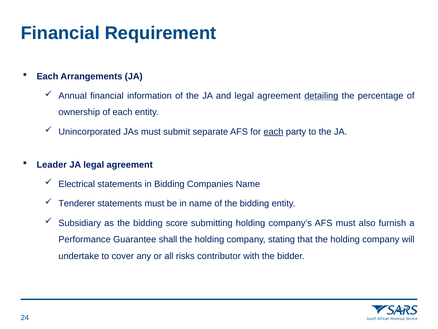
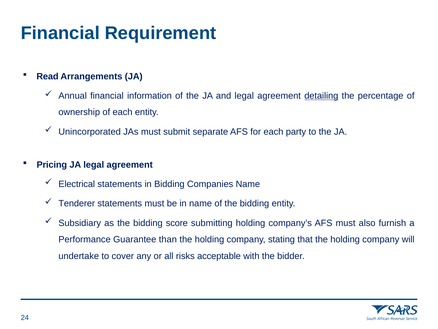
Each at (47, 76): Each -> Read
each at (273, 132) underline: present -> none
Leader: Leader -> Pricing
shall: shall -> than
contributor: contributor -> acceptable
